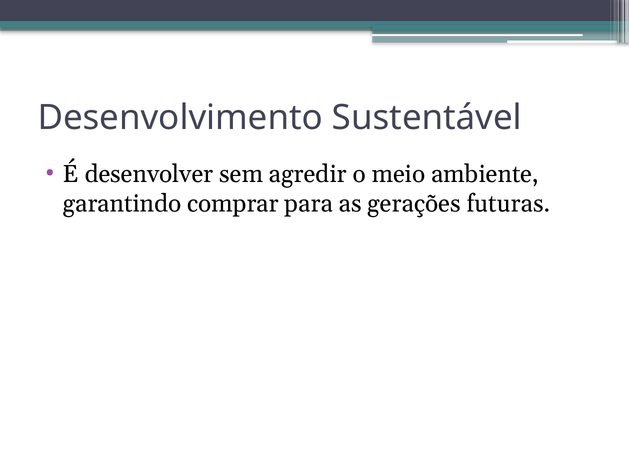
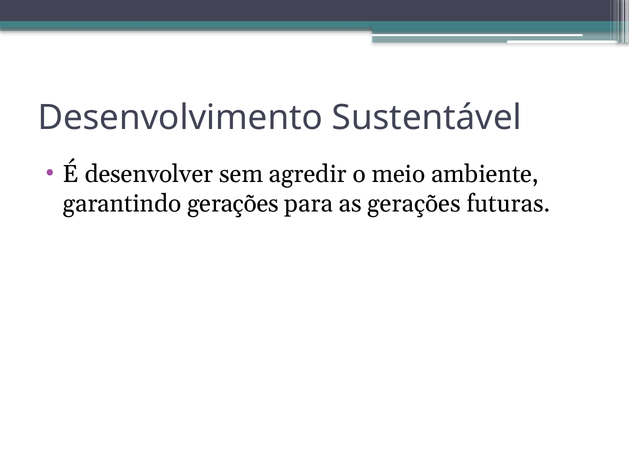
garantindo comprar: comprar -> gerações
